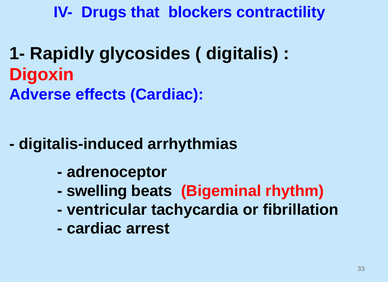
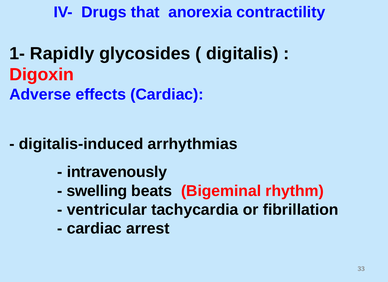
blockers: blockers -> anorexia
adrenoceptor: adrenoceptor -> intravenously
